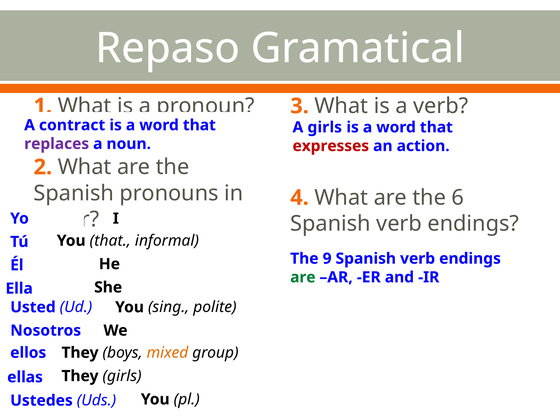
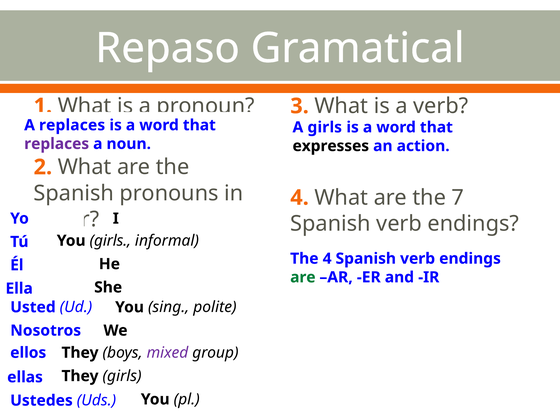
A contract: contract -> replaces
expresses colour: red -> black
6: 6 -> 7
You that: that -> girls
The 9: 9 -> 4
mixed colour: orange -> purple
